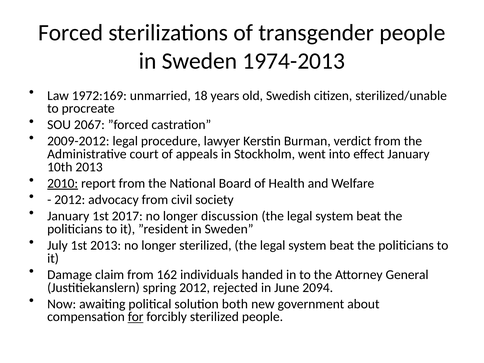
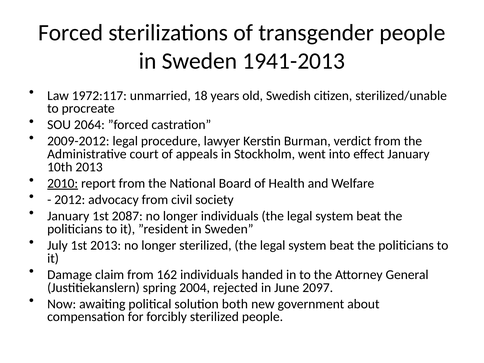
1974-2013: 1974-2013 -> 1941-2013
1972:169: 1972:169 -> 1972:117
2067: 2067 -> 2064
2017: 2017 -> 2087
longer discussion: discussion -> individuals
spring 2012: 2012 -> 2004
2094: 2094 -> 2097
for underline: present -> none
